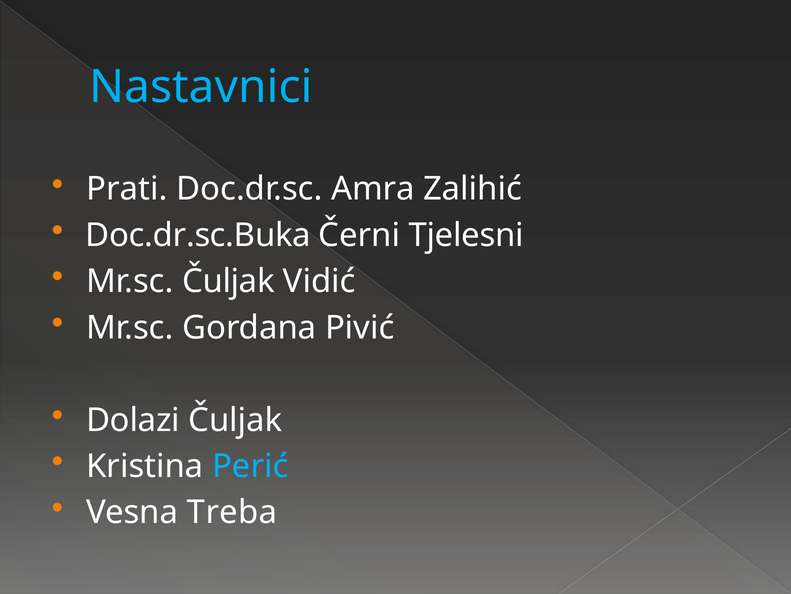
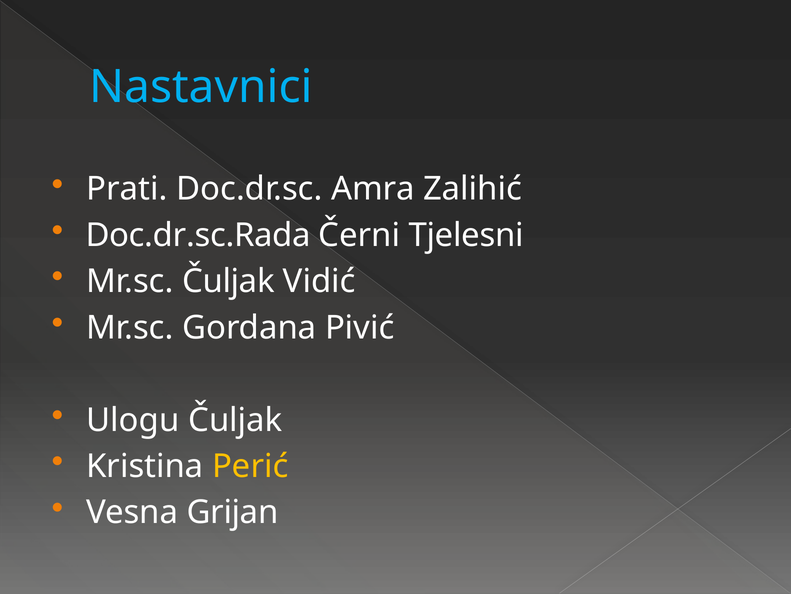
Doc.dr.sc.Buka: Doc.dr.sc.Buka -> Doc.dr.sc.Rada
Dolazi: Dolazi -> Ulogu
Perić colour: light blue -> yellow
Treba: Treba -> Grijan
